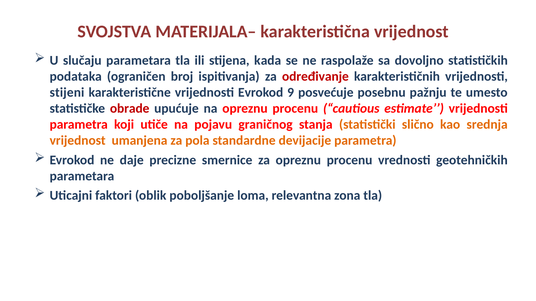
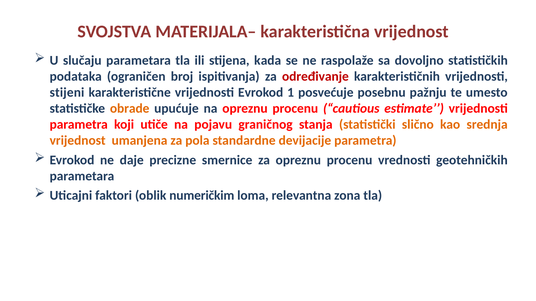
9: 9 -> 1
obrade colour: red -> orange
poboljšanje: poboljšanje -> numeričkim
